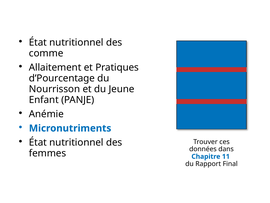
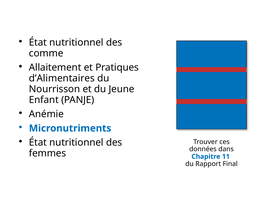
d’Pourcentage: d’Pourcentage -> d’Alimentaires
